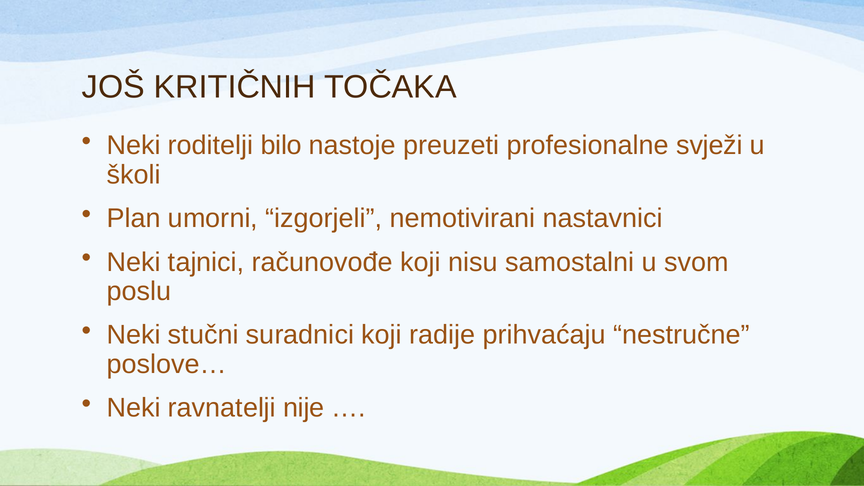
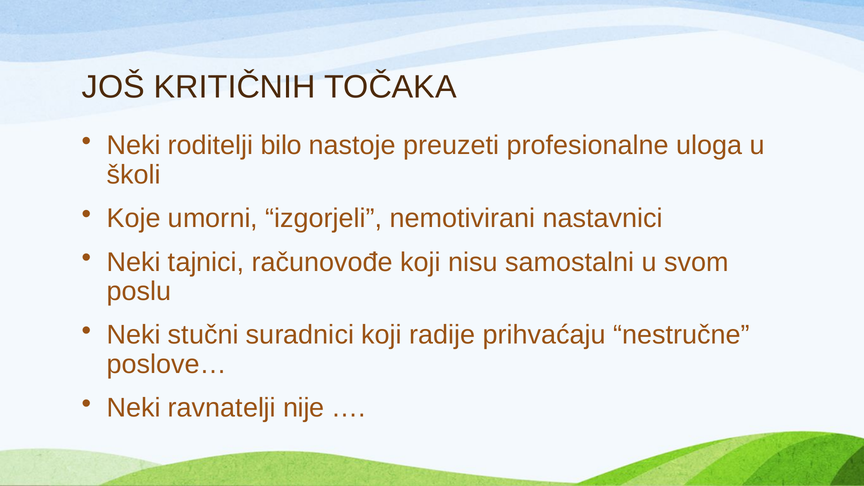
svježi: svježi -> uloga
Plan: Plan -> Koje
